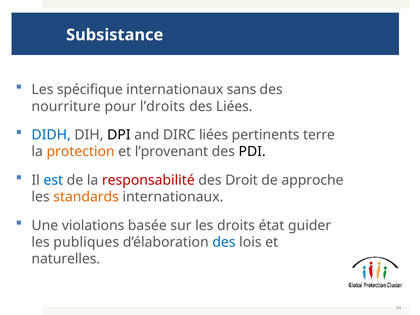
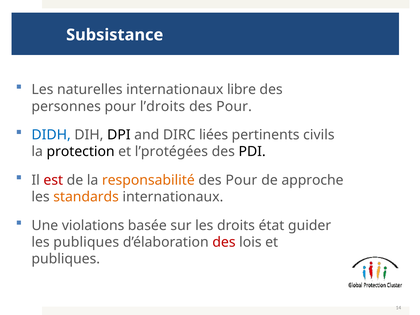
spécifique: spécifique -> naturelles
sans: sans -> libre
nourriture: nourriture -> personnes
Liées at (234, 106): Liées -> Pour
terre: terre -> civils
protection colour: orange -> black
l’provenant: l’provenant -> l’protégées
est colour: blue -> red
responsabilité colour: red -> orange
Droit at (241, 180): Droit -> Pour
des at (224, 242) colour: blue -> red
naturelles at (66, 259): naturelles -> publiques
